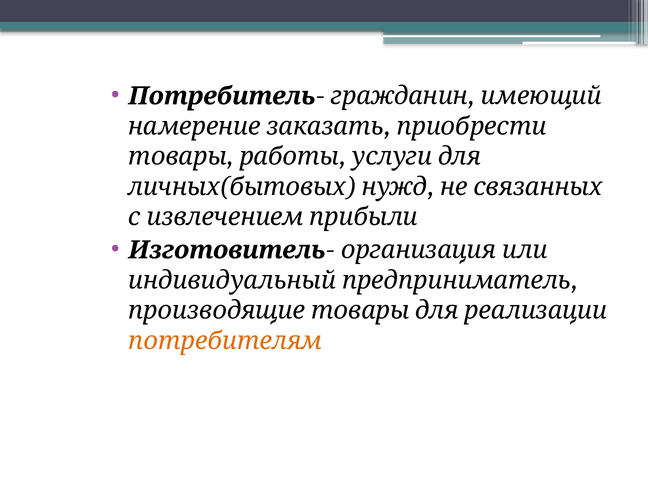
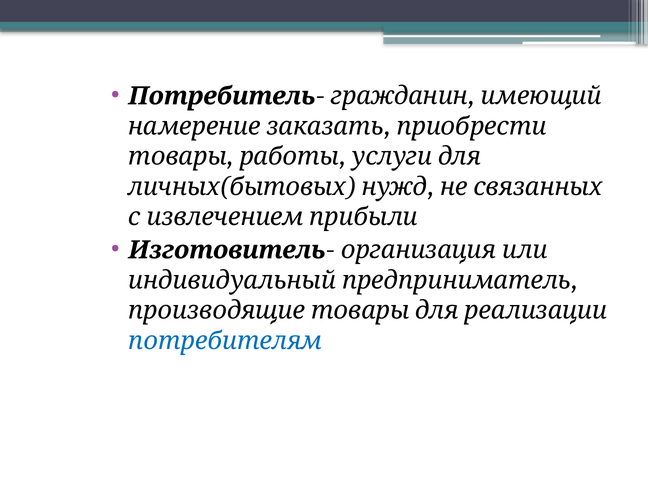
потребителям colour: orange -> blue
